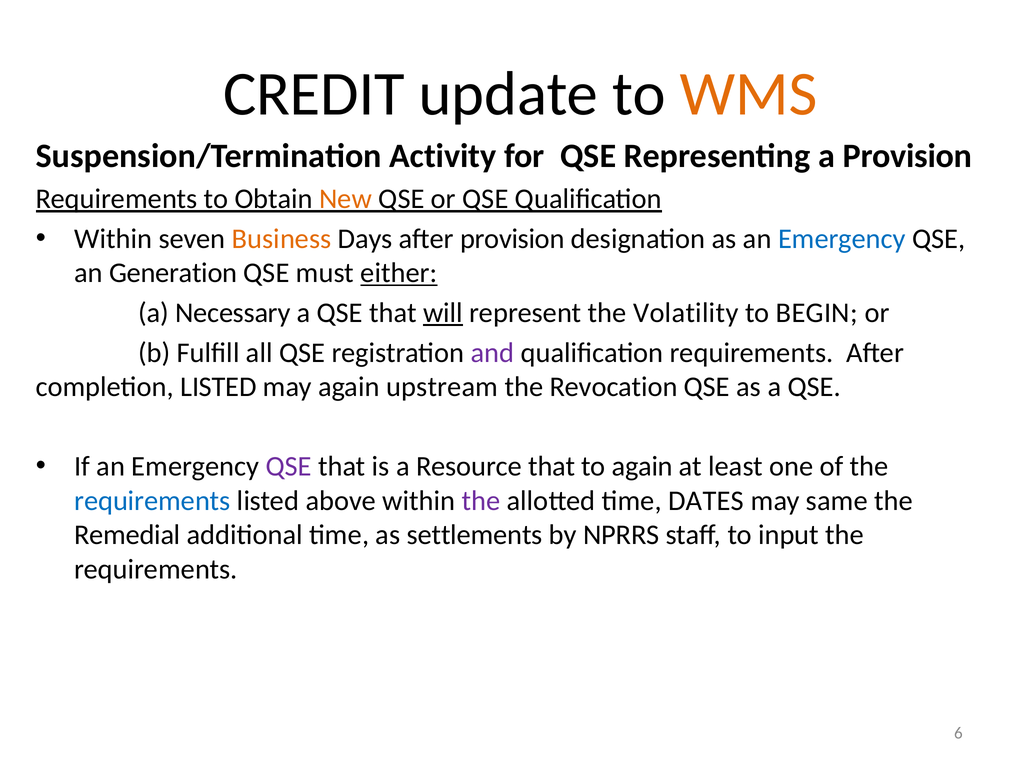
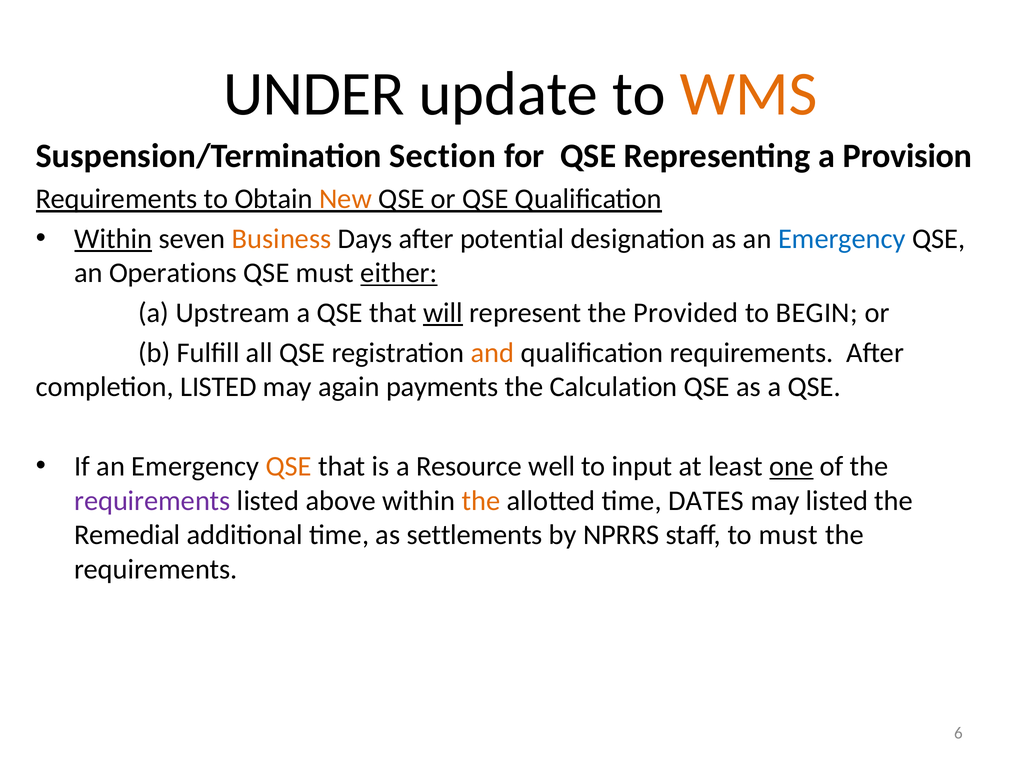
CREDIT: CREDIT -> UNDER
Activity: Activity -> Section
Within at (113, 239) underline: none -> present
after provision: provision -> potential
Generation: Generation -> Operations
Necessary: Necessary -> Upstream
Volatility: Volatility -> Provided
and colour: purple -> orange
upstream: upstream -> payments
Revocation: Revocation -> Calculation
QSE at (289, 467) colour: purple -> orange
Resource that: that -> well
to again: again -> input
one underline: none -> present
requirements at (152, 501) colour: blue -> purple
the at (481, 501) colour: purple -> orange
may same: same -> listed
to input: input -> must
